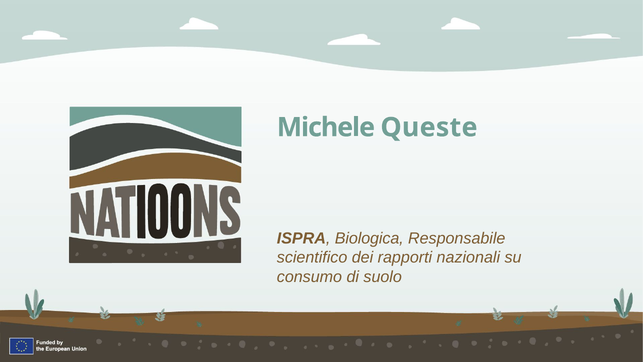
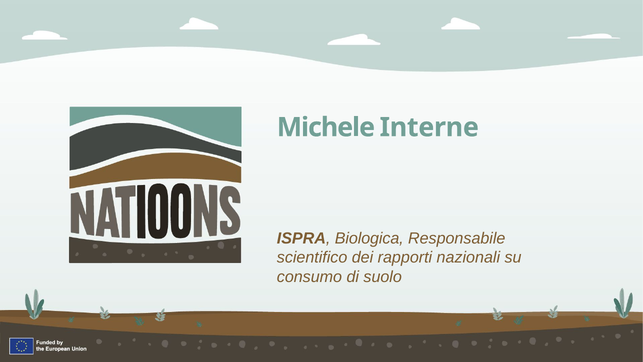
Queste: Queste -> Interne
